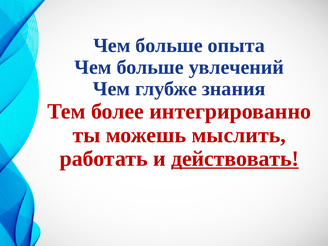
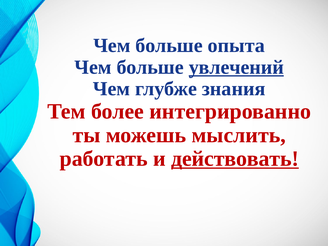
увлечений underline: none -> present
